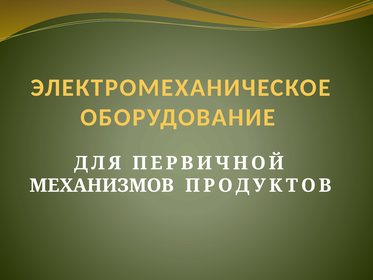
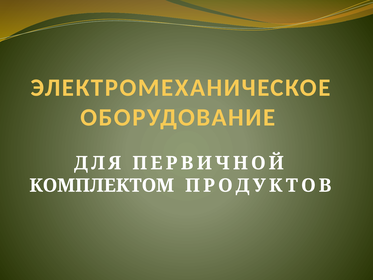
МЕХАНИЗМОВ: МЕХАНИЗМОВ -> КОМПЛЕКТОМ
